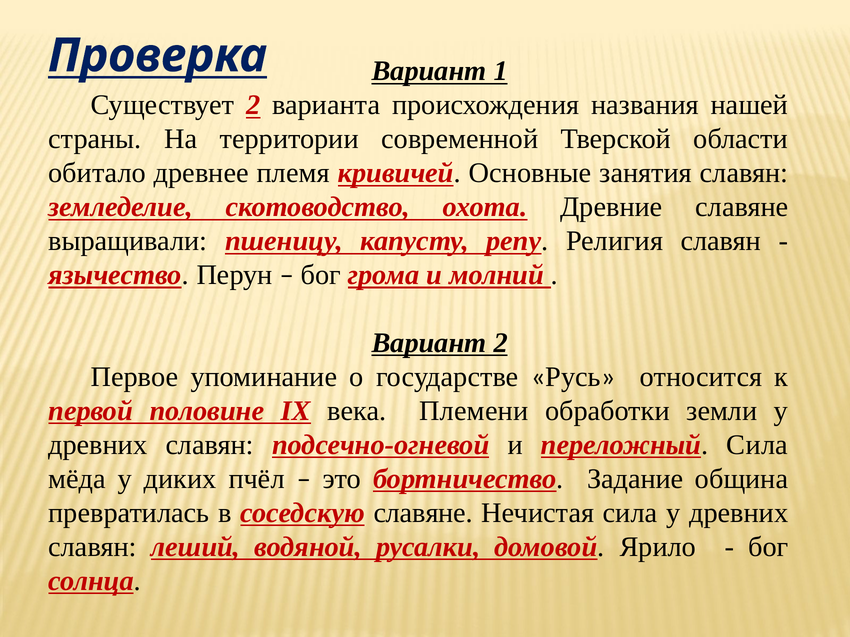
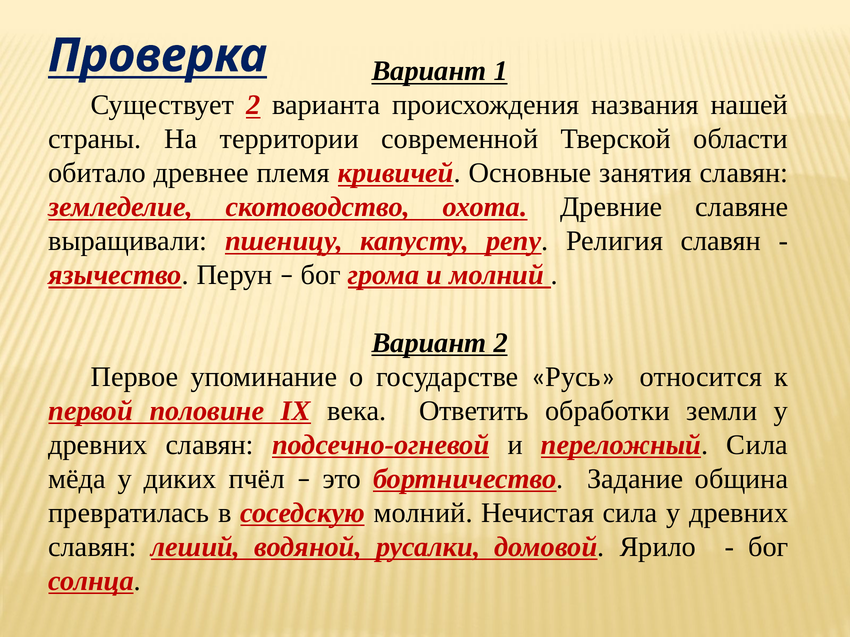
Племени: Племени -> Ответить
соседскую славяне: славяне -> молний
